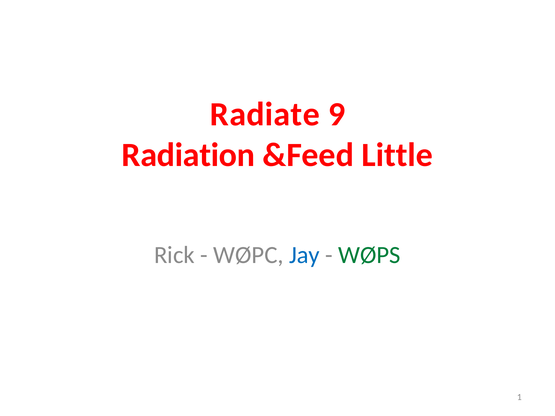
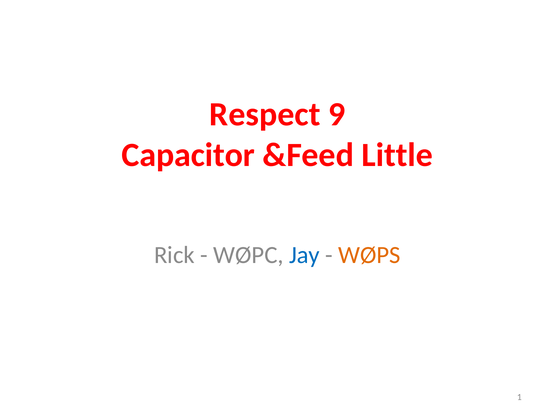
Radiate: Radiate -> Respect
Radiation: Radiation -> Capacitor
WØPS colour: green -> orange
